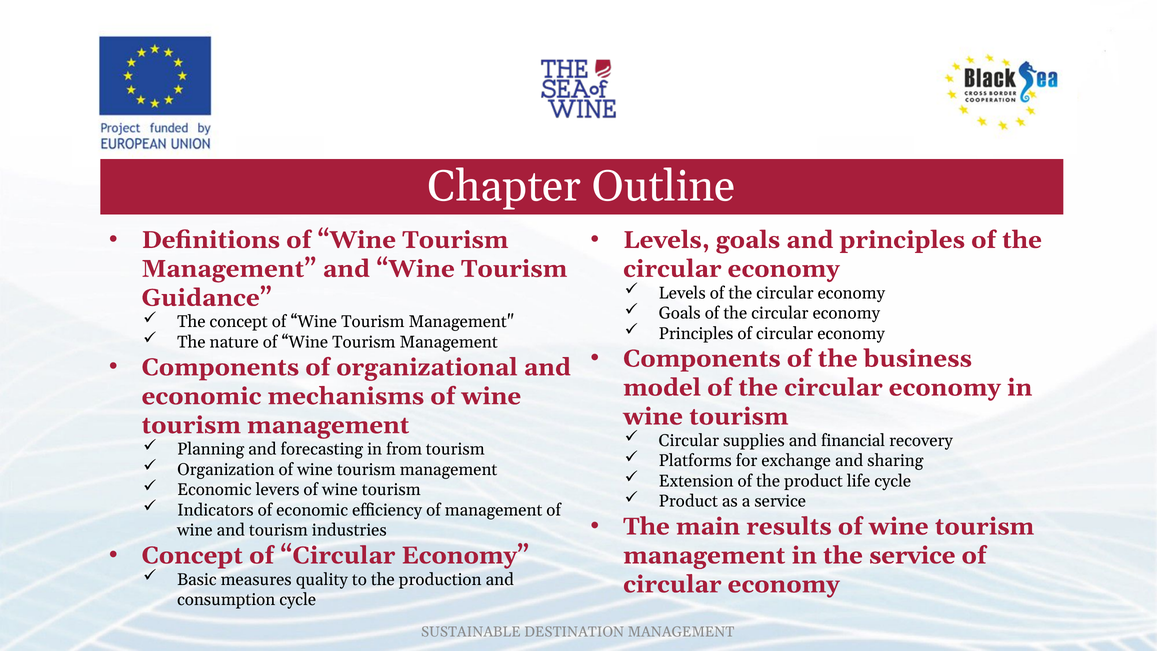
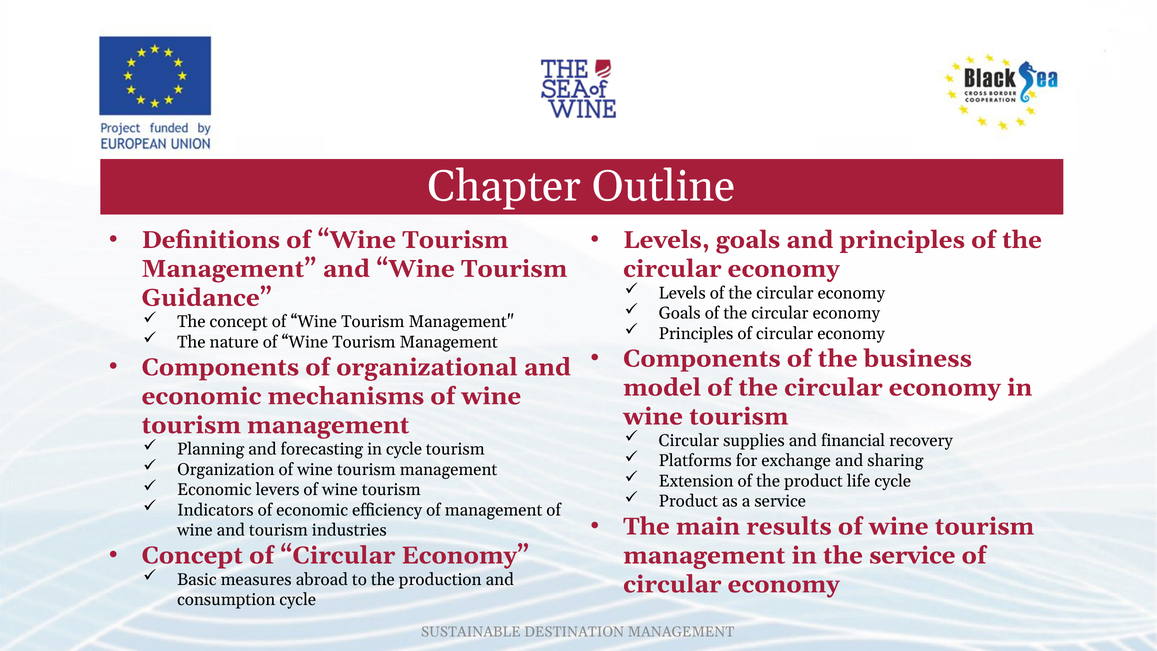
in from: from -> cycle
quality: quality -> abroad
